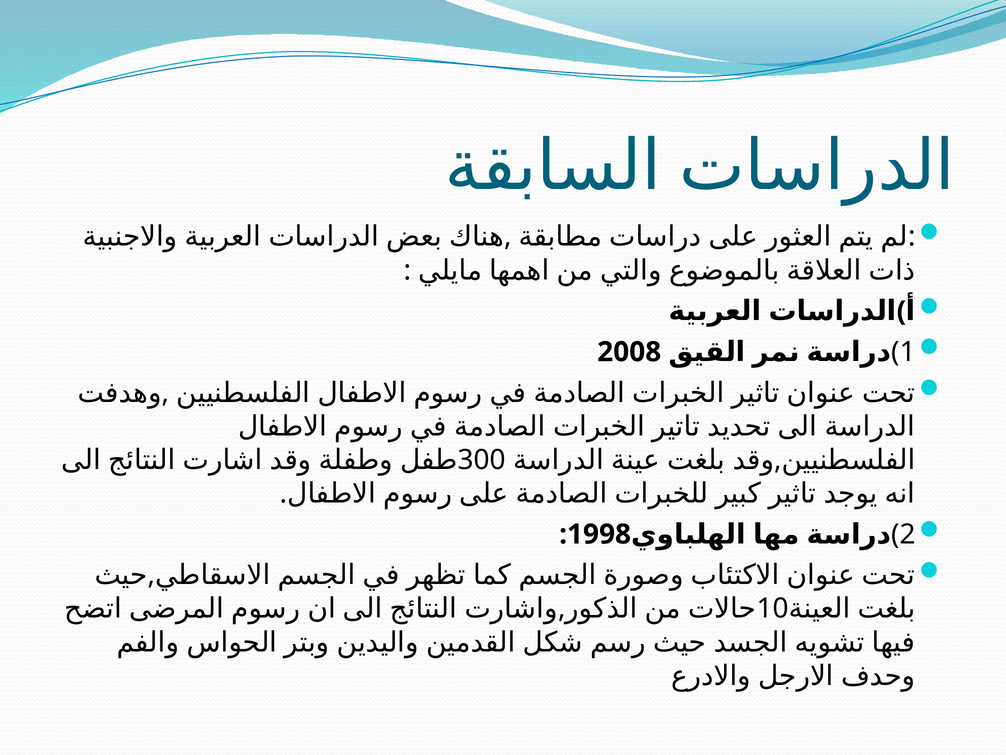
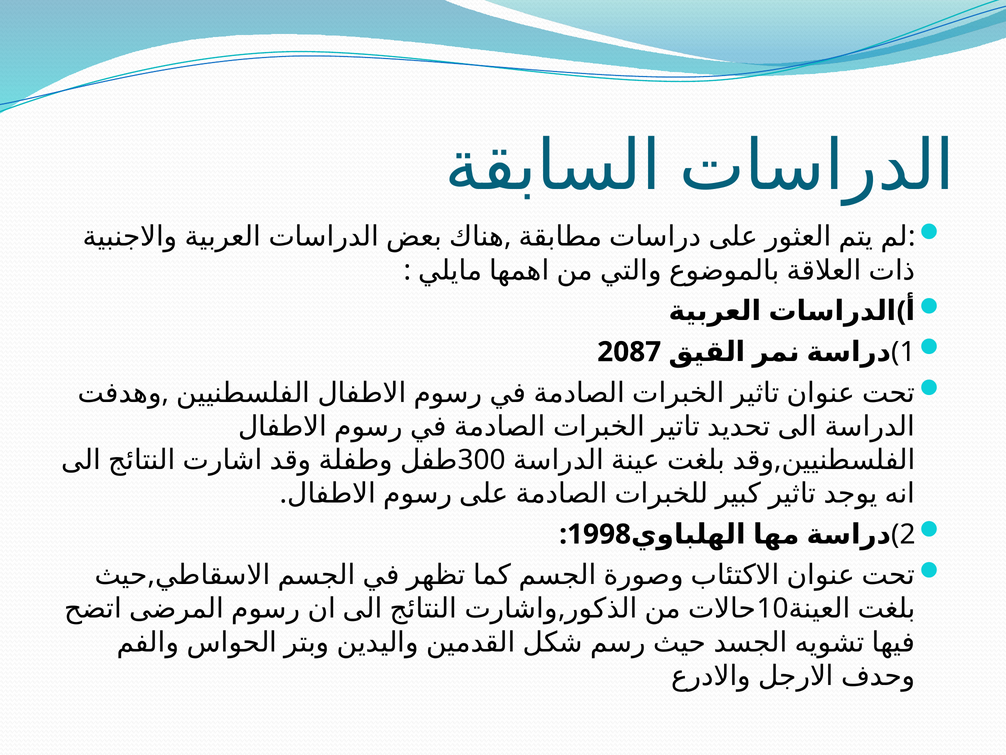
2008: 2008 -> 2087
